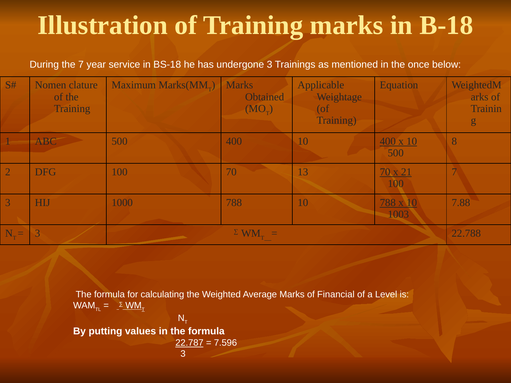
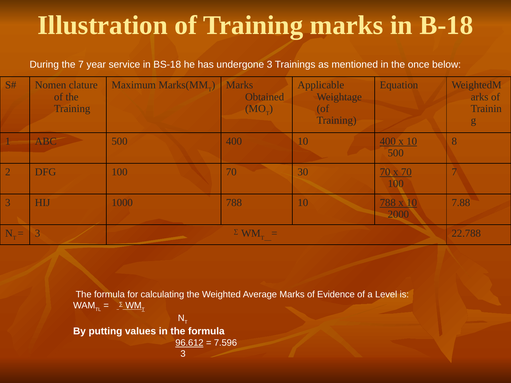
13: 13 -> 30
x 21: 21 -> 70
1003: 1003 -> 2000
Financial: Financial -> Evidence
22.787: 22.787 -> 96.612
